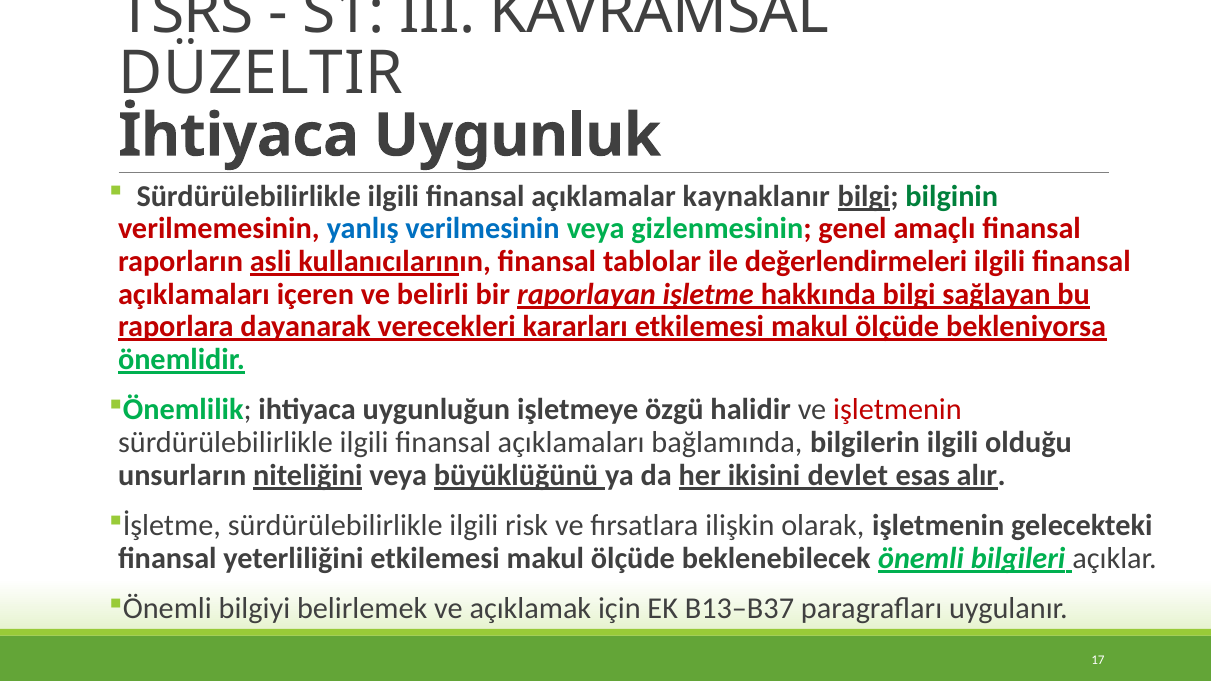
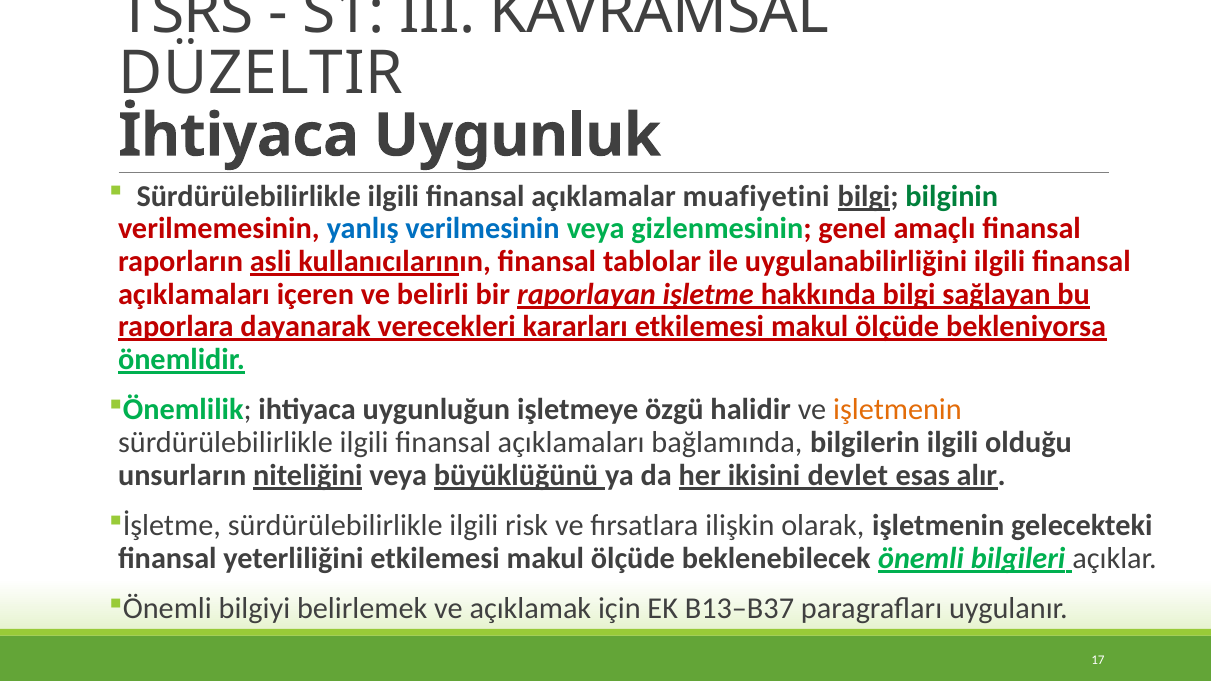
kaynaklanır: kaynaklanır -> muafiyetini
değerlendirmeleri: değerlendirmeleri -> uygulanabilirliğini
işletmenin at (897, 410) colour: red -> orange
